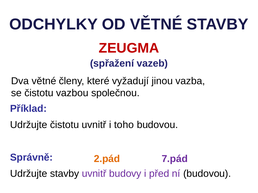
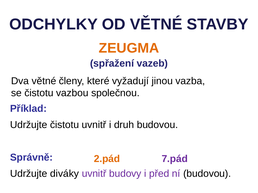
ZEUGMA colour: red -> orange
toho: toho -> druh
Udržujte stavby: stavby -> diváky
